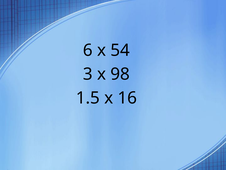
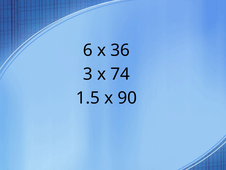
54: 54 -> 36
98: 98 -> 74
16: 16 -> 90
